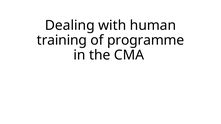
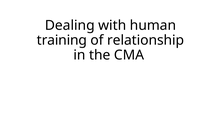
programme: programme -> relationship
